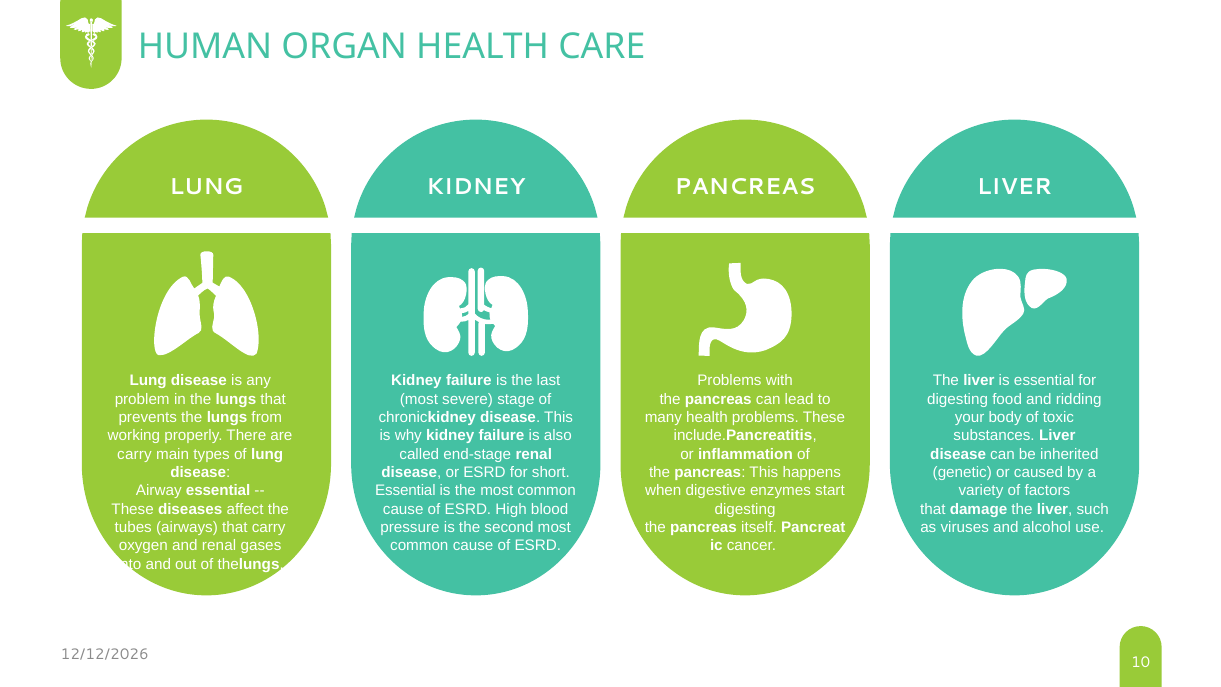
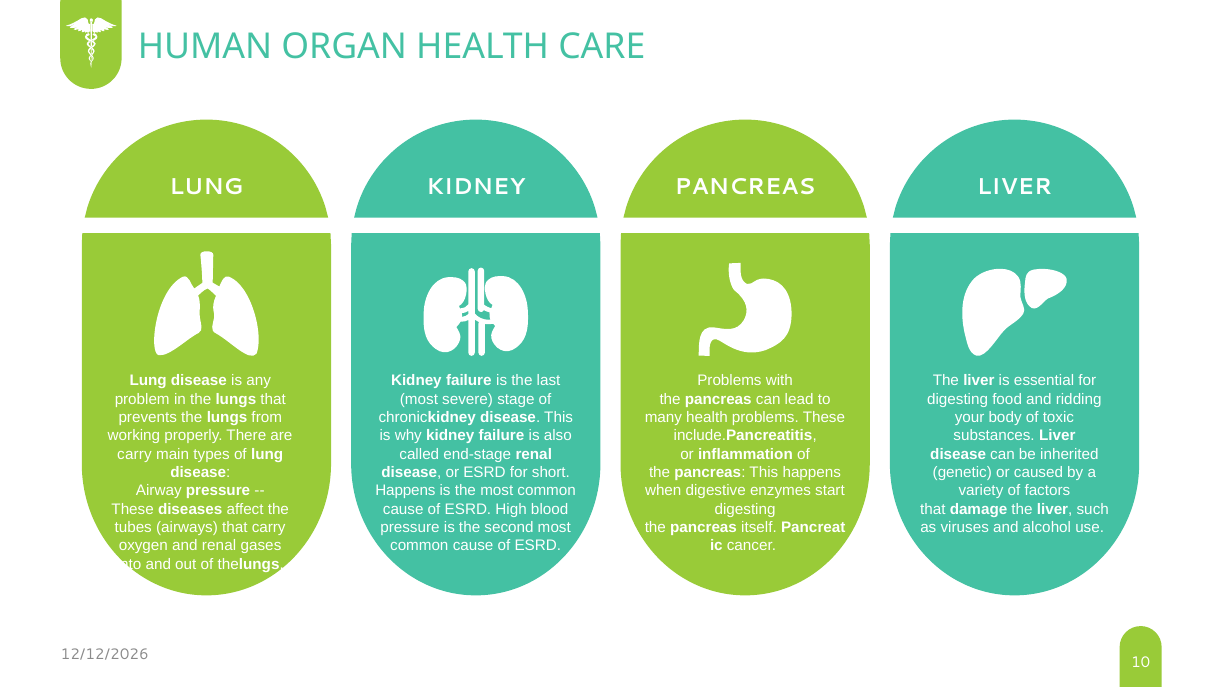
Airway essential: essential -> pressure
Essential at (405, 491): Essential -> Happens
